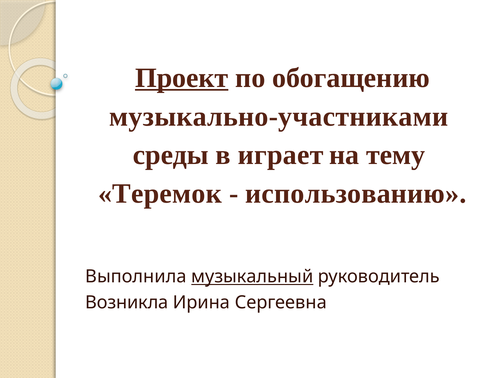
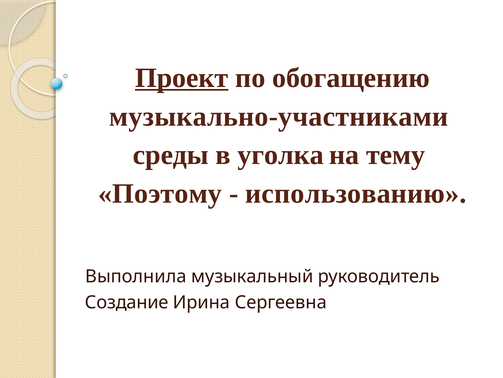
играет: играет -> уголка
Теремок: Теремок -> Поэтому
музыкальный underline: present -> none
Возникла: Возникла -> Создание
